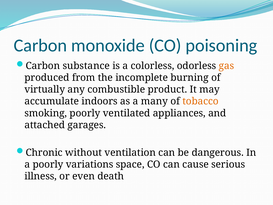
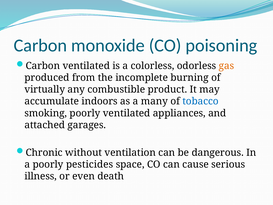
Carbon substance: substance -> ventilated
tobacco colour: orange -> blue
variations: variations -> pesticides
